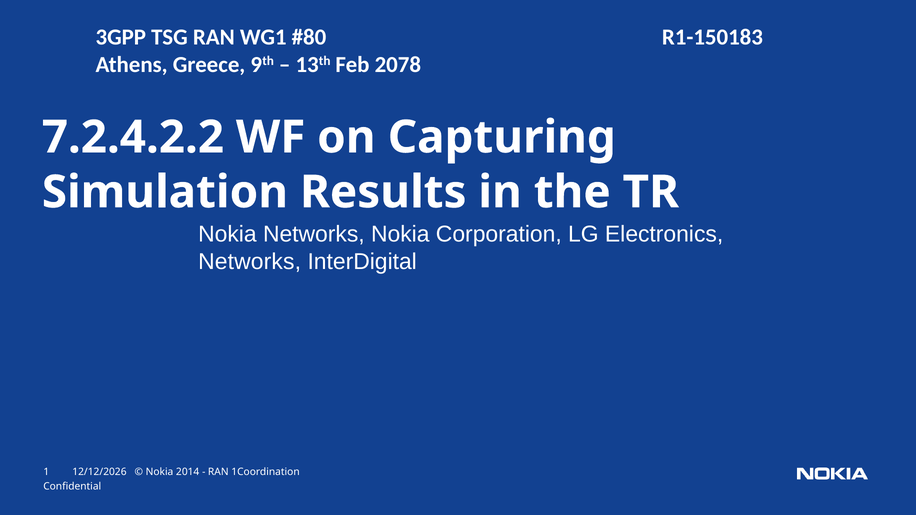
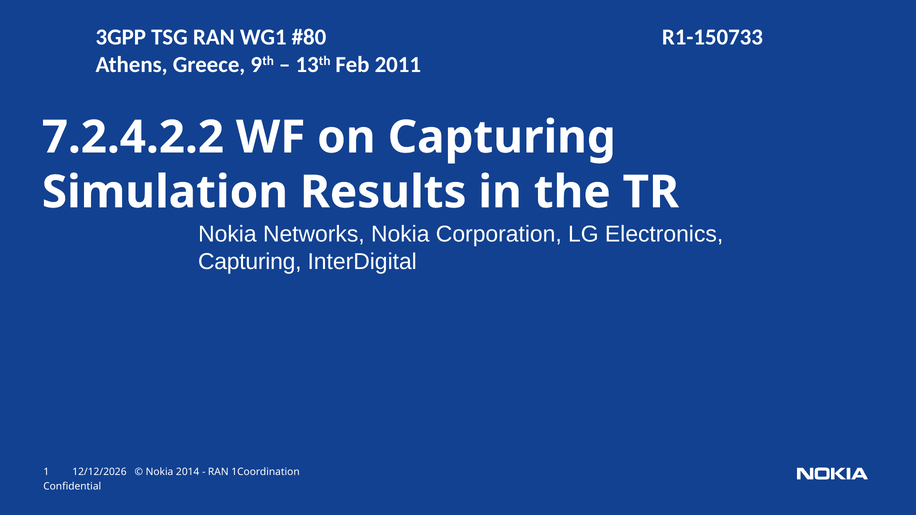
R1-150183: R1-150183 -> R1-150733
2078: 2078 -> 2011
Networks at (250, 262): Networks -> Capturing
